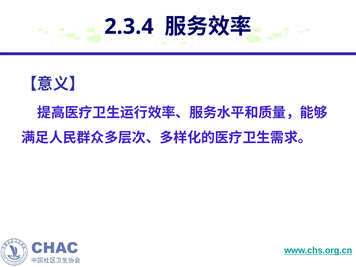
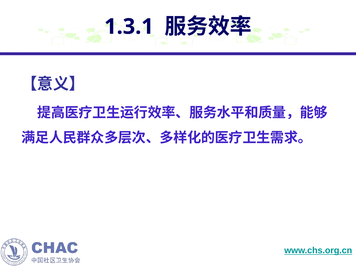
2.3.4: 2.3.4 -> 1.3.1
